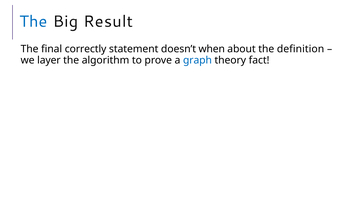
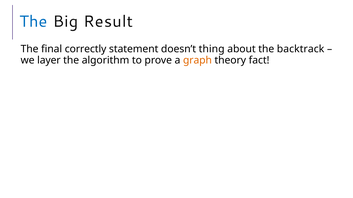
when: when -> thing
definition: definition -> backtrack
graph colour: blue -> orange
